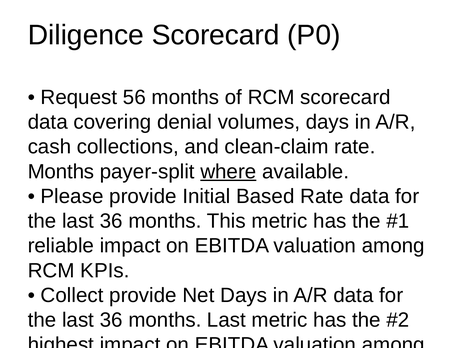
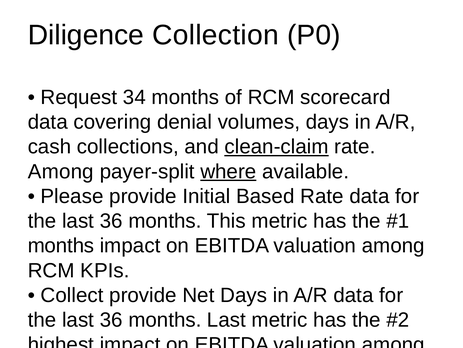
Diligence Scorecard: Scorecard -> Collection
56: 56 -> 34
clean-claim underline: none -> present
Months at (61, 171): Months -> Among
reliable at (61, 245): reliable -> months
